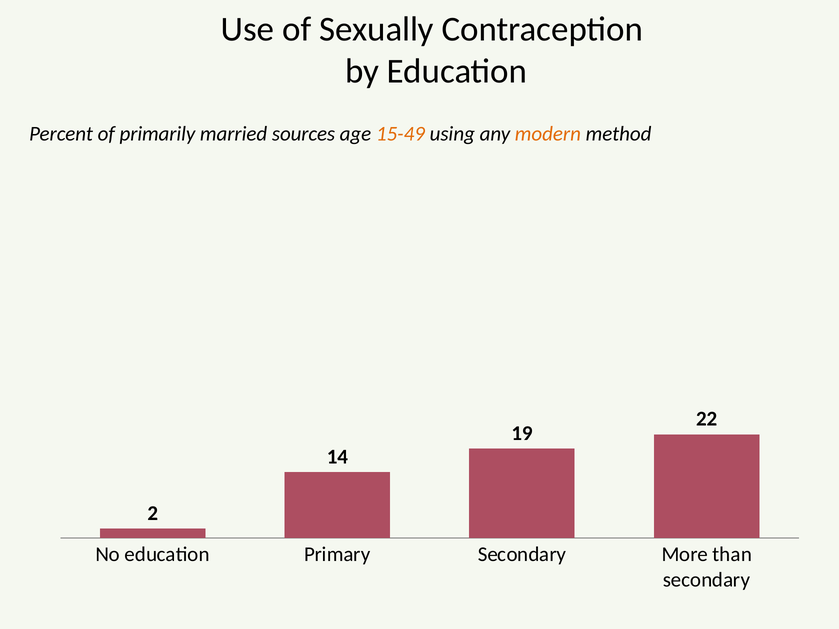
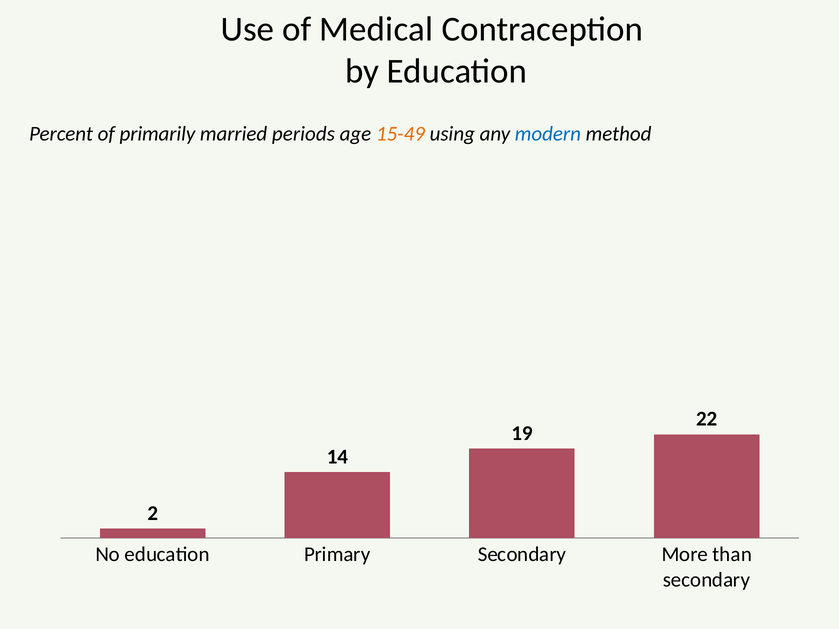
Sexually: Sexually -> Medical
sources: sources -> periods
modern colour: orange -> blue
